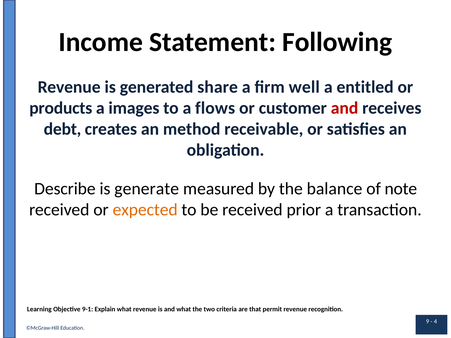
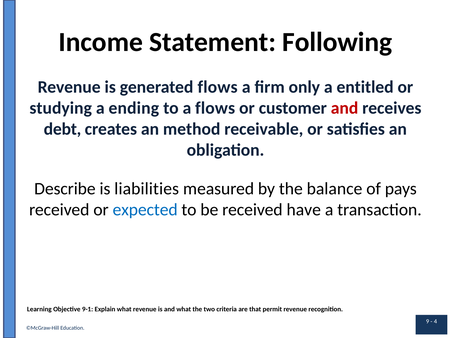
generated share: share -> flows
well: well -> only
products: products -> studying
images: images -> ending
generate: generate -> liabilities
note: note -> pays
expected colour: orange -> blue
prior: prior -> have
